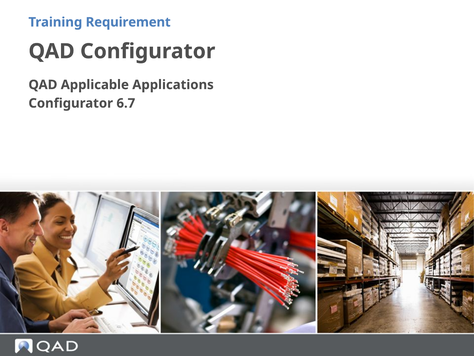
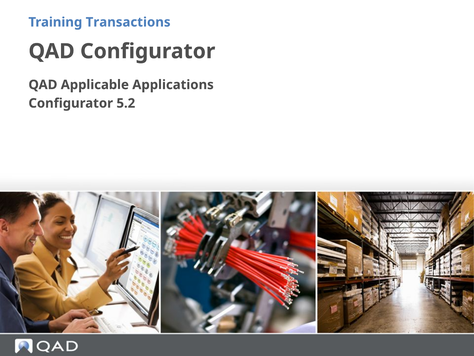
Requirement: Requirement -> Transactions
6.7: 6.7 -> 5.2
